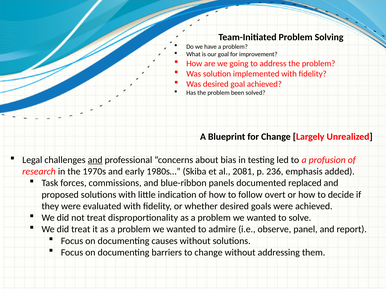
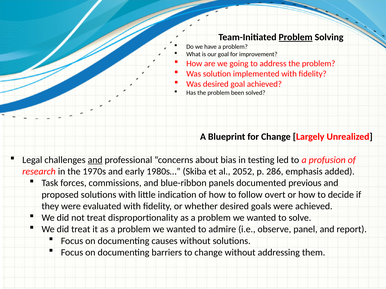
Problem at (296, 37) underline: none -> present
2081: 2081 -> 2052
236: 236 -> 286
replaced: replaced -> previous
